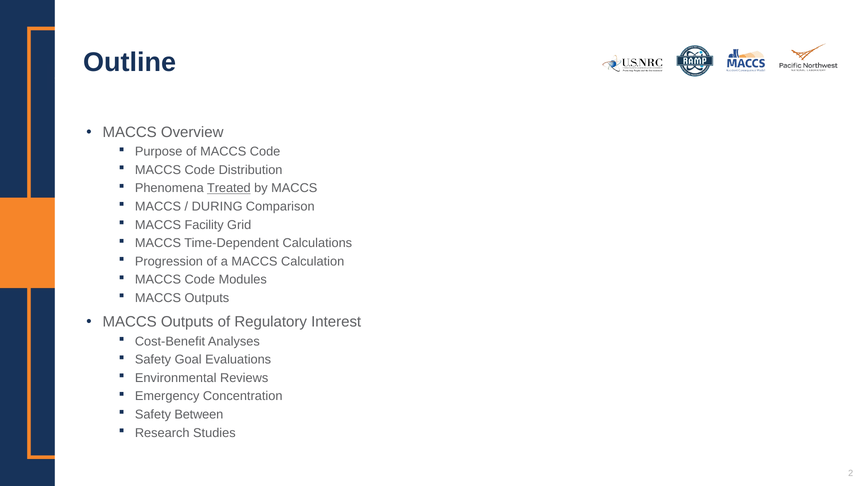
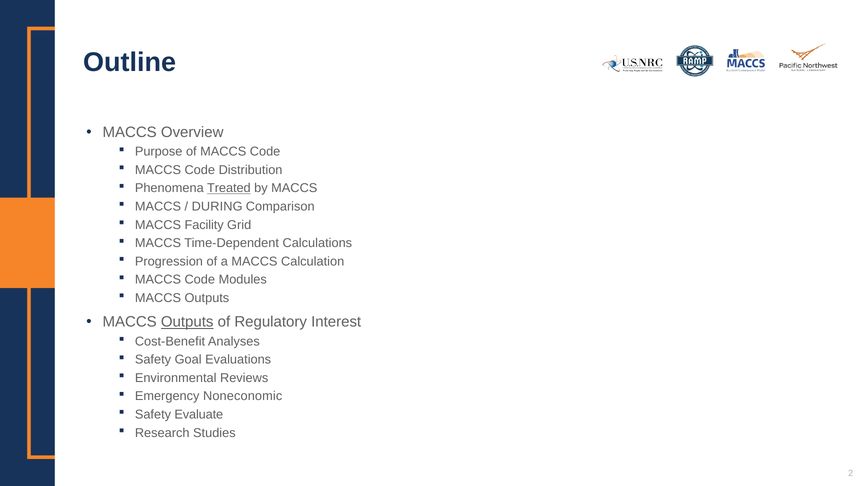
Outputs at (187, 322) underline: none -> present
Concentration: Concentration -> Noneconomic
Between: Between -> Evaluate
